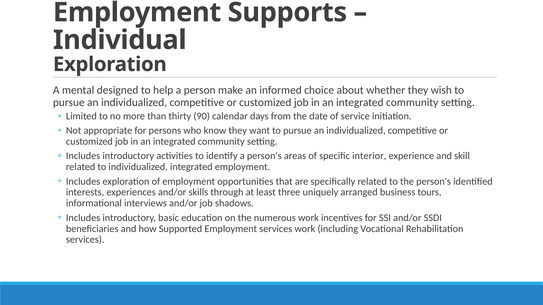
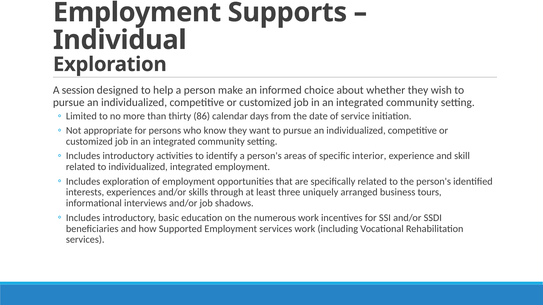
mental: mental -> session
90: 90 -> 86
